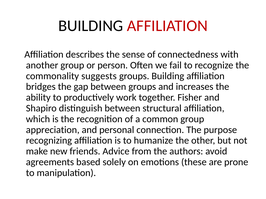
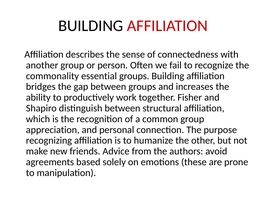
suggests: suggests -> essential
